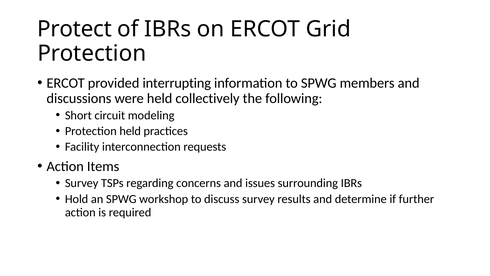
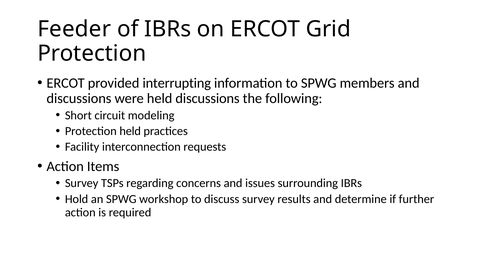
Protect: Protect -> Feeder
held collectively: collectively -> discussions
